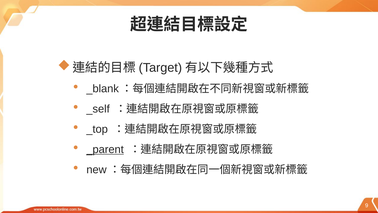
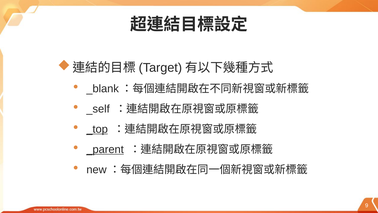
_top underline: none -> present
